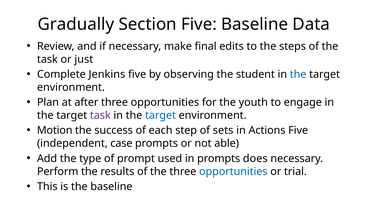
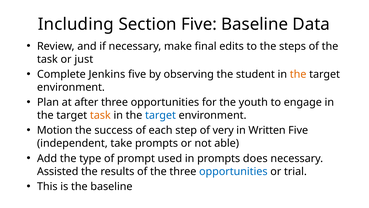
Gradually: Gradually -> Including
the at (298, 74) colour: blue -> orange
task at (100, 115) colour: purple -> orange
sets: sets -> very
Actions: Actions -> Written
case: case -> take
Perform: Perform -> Assisted
